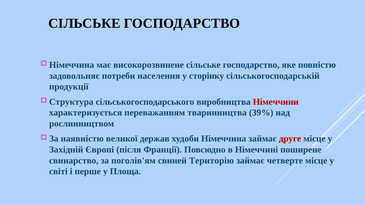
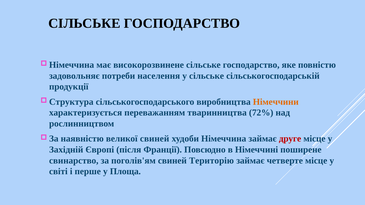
у сторінку: сторінку -> сільське
Німеччини colour: red -> orange
39%: 39% -> 72%
великої держав: держав -> свиней
